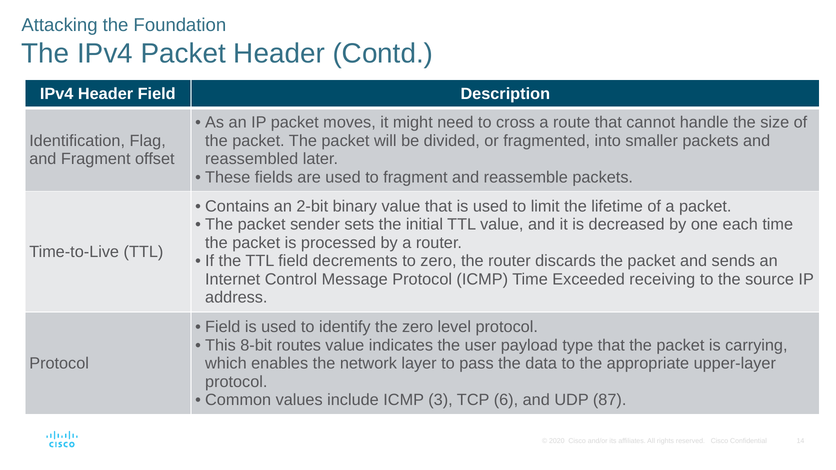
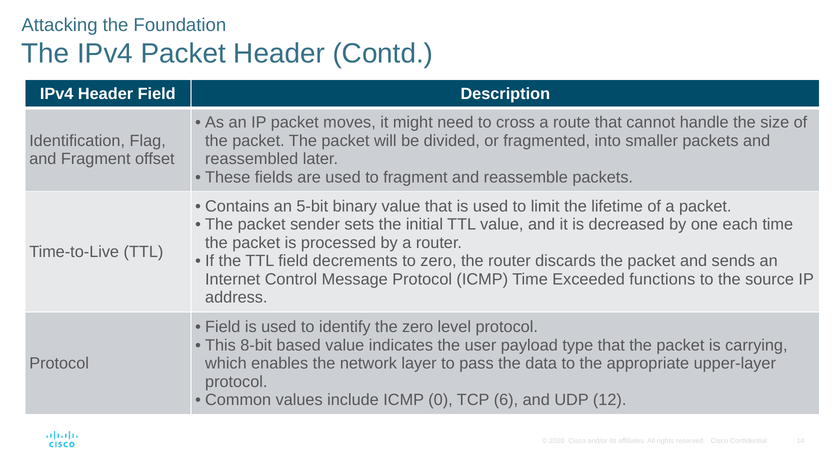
2-bit: 2-bit -> 5-bit
receiving: receiving -> functions
routes: routes -> based
3: 3 -> 0
87: 87 -> 12
